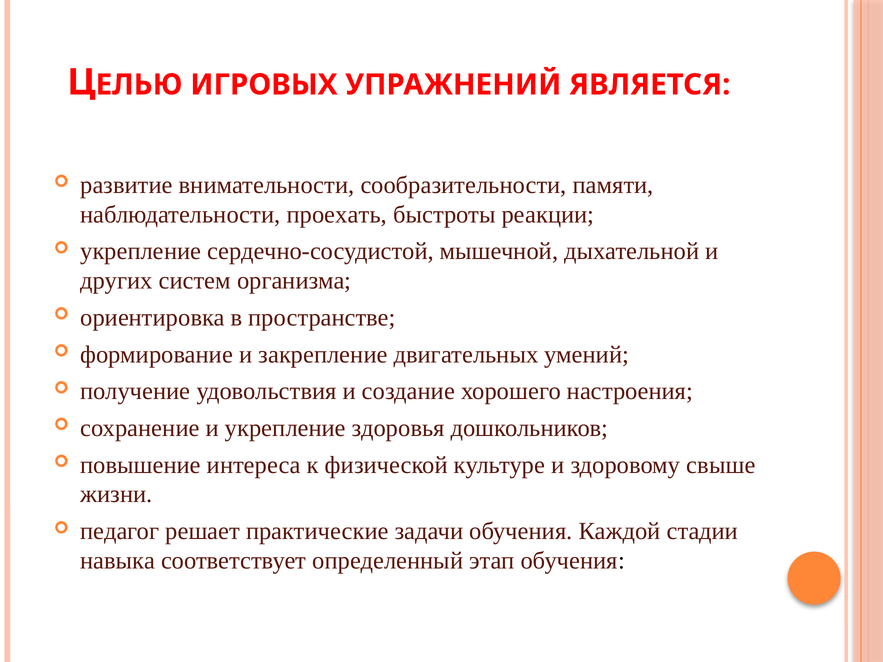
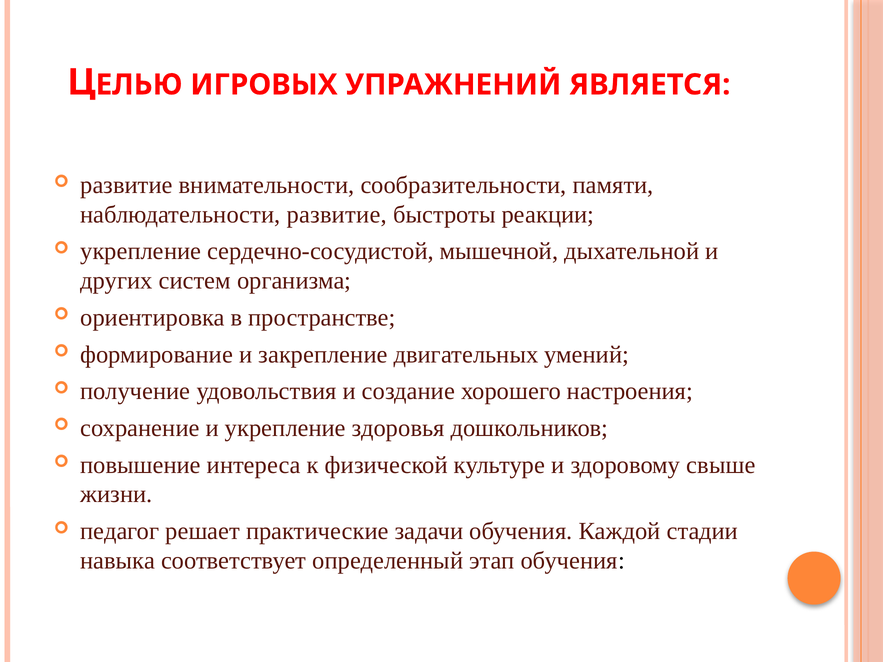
наблюдательности проехать: проехать -> развитие
